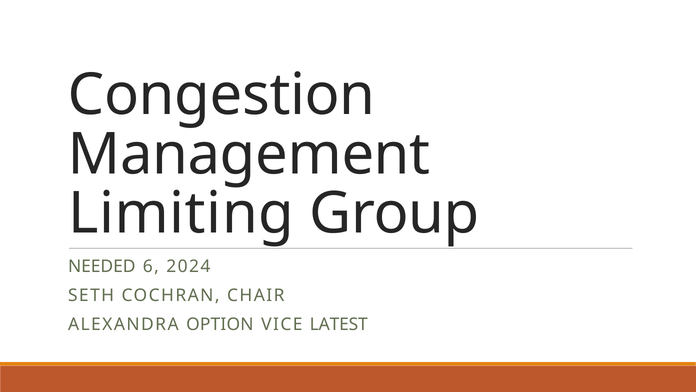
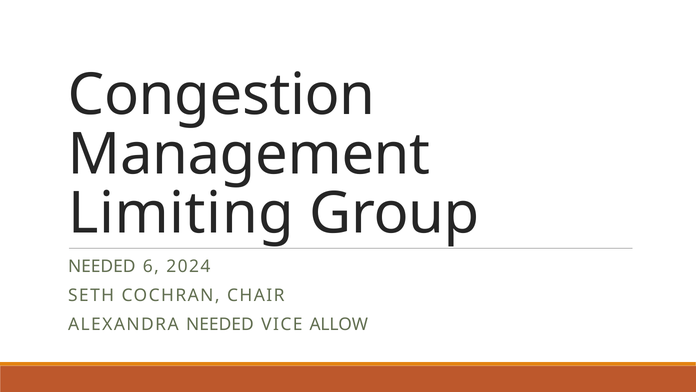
ALEXANDRA OPTION: OPTION -> NEEDED
LATEST: LATEST -> ALLOW
